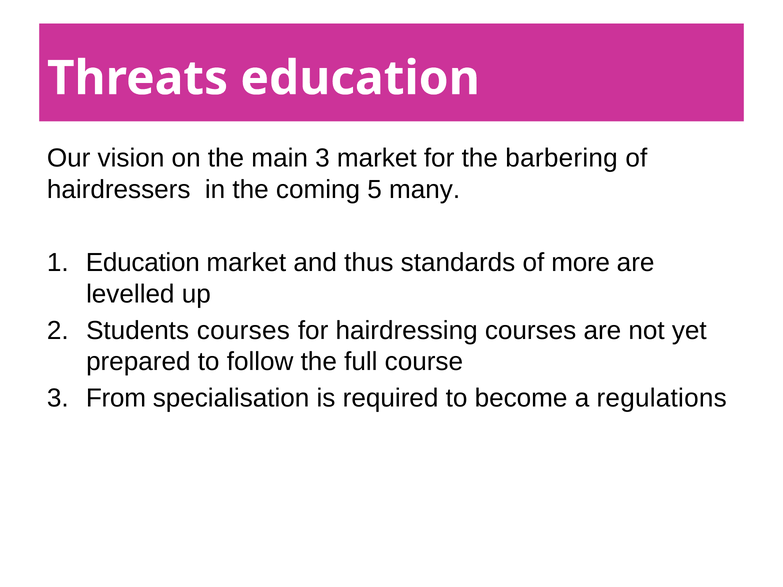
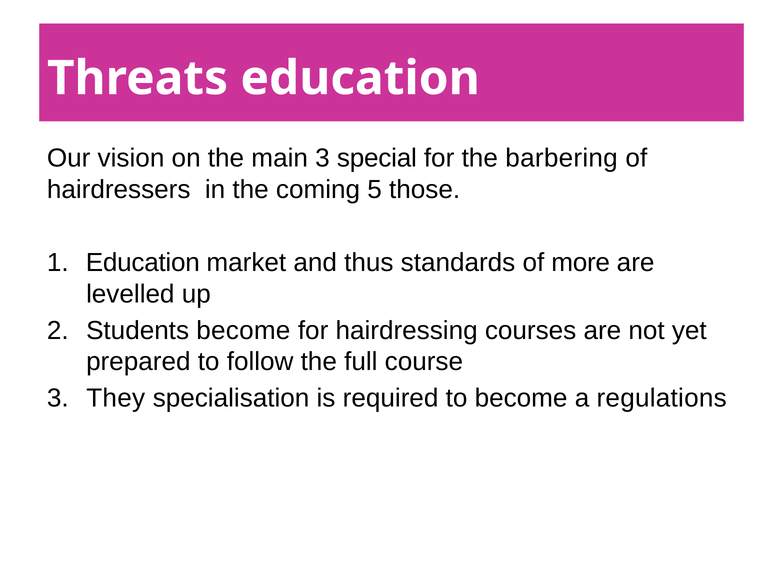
3 market: market -> special
many: many -> those
Students courses: courses -> become
From: From -> They
